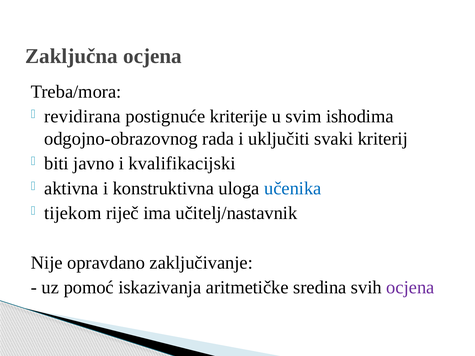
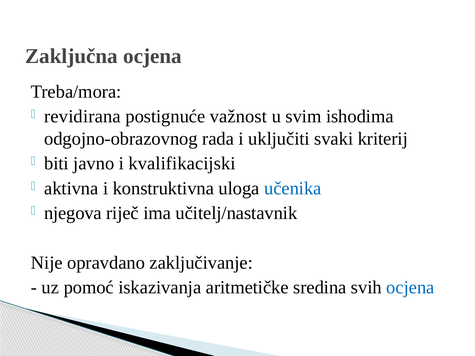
kriterije: kriterije -> važnost
tijekom: tijekom -> njegova
ocjena at (410, 288) colour: purple -> blue
